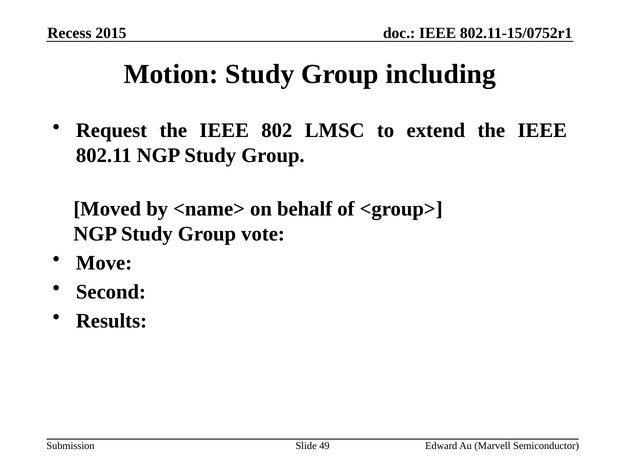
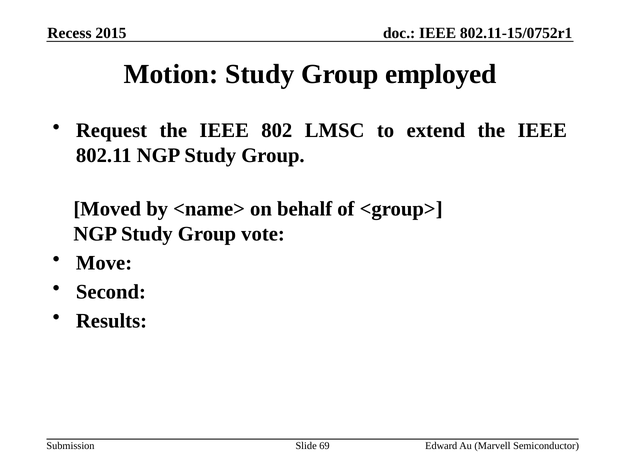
including: including -> employed
49: 49 -> 69
